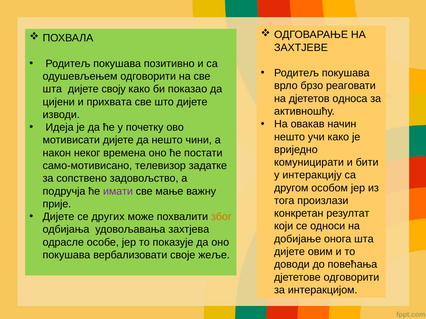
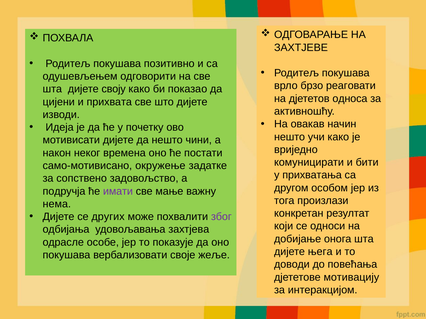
телевизор: телевизор -> окружење
интеракцију: интеракцију -> прихватања
прије: прије -> нема
због colour: orange -> purple
овим: овим -> њега
дјететове одговорити: одговорити -> мотивацију
